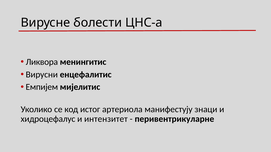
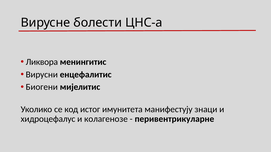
Емпијем: Емпијем -> Биогени
артериола: артериола -> имунитета
интензитет: интензитет -> колагенозе
